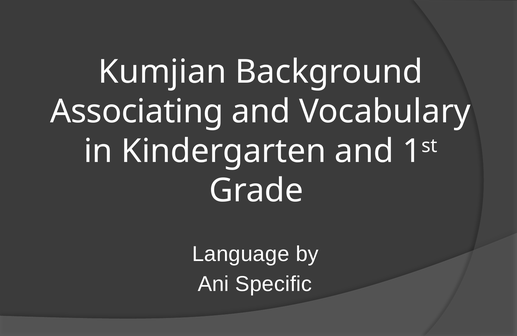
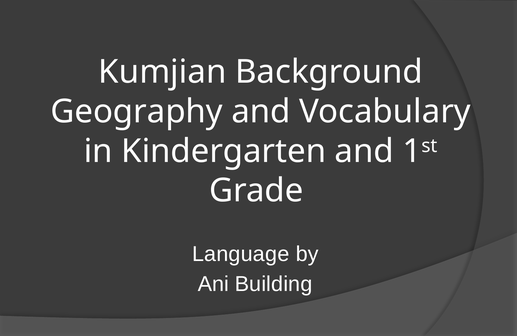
Associating: Associating -> Geography
Specific: Specific -> Building
